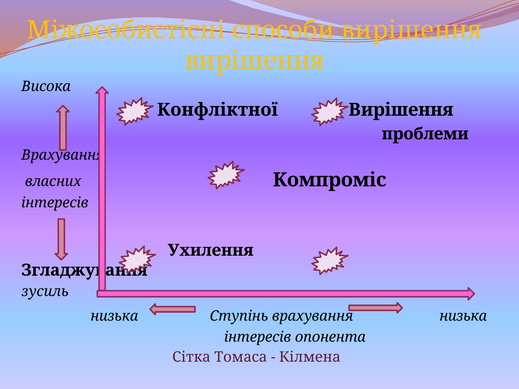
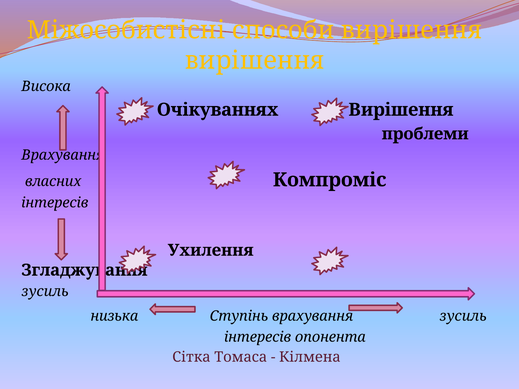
Конфліктної: Конфліктної -> Очікуваннях
врахування низька: низька -> зусиль
